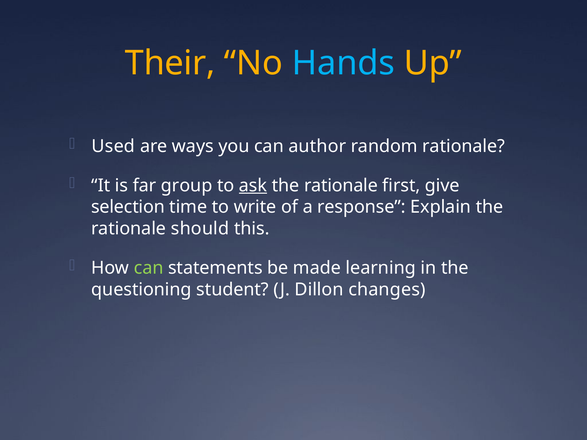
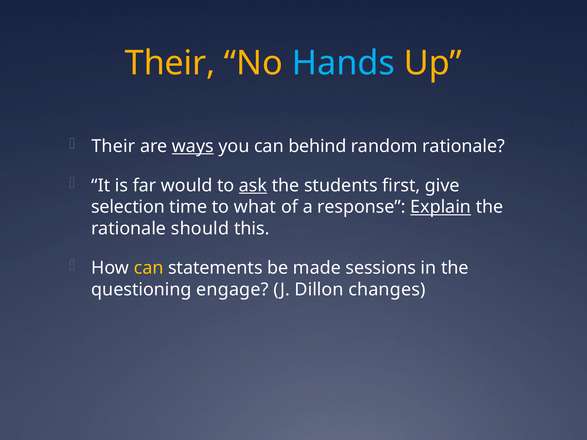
Used at (113, 146): Used -> Their
ways underline: none -> present
author: author -> behind
group: group -> would
rationale at (341, 186): rationale -> students
write: write -> what
Explain underline: none -> present
can at (149, 268) colour: light green -> yellow
learning: learning -> sessions
student: student -> engage
